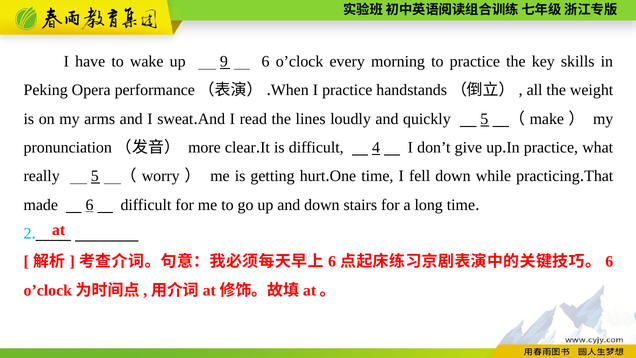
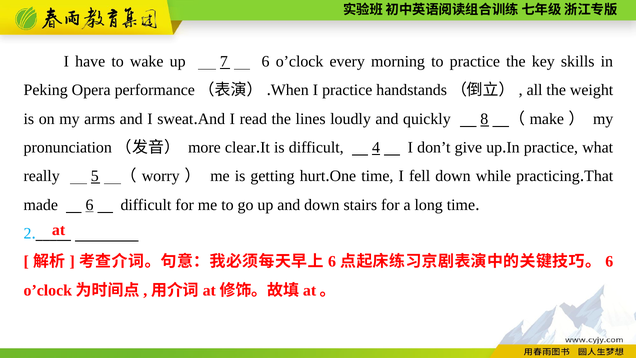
9: 9 -> 7
quickly 5: 5 -> 8
